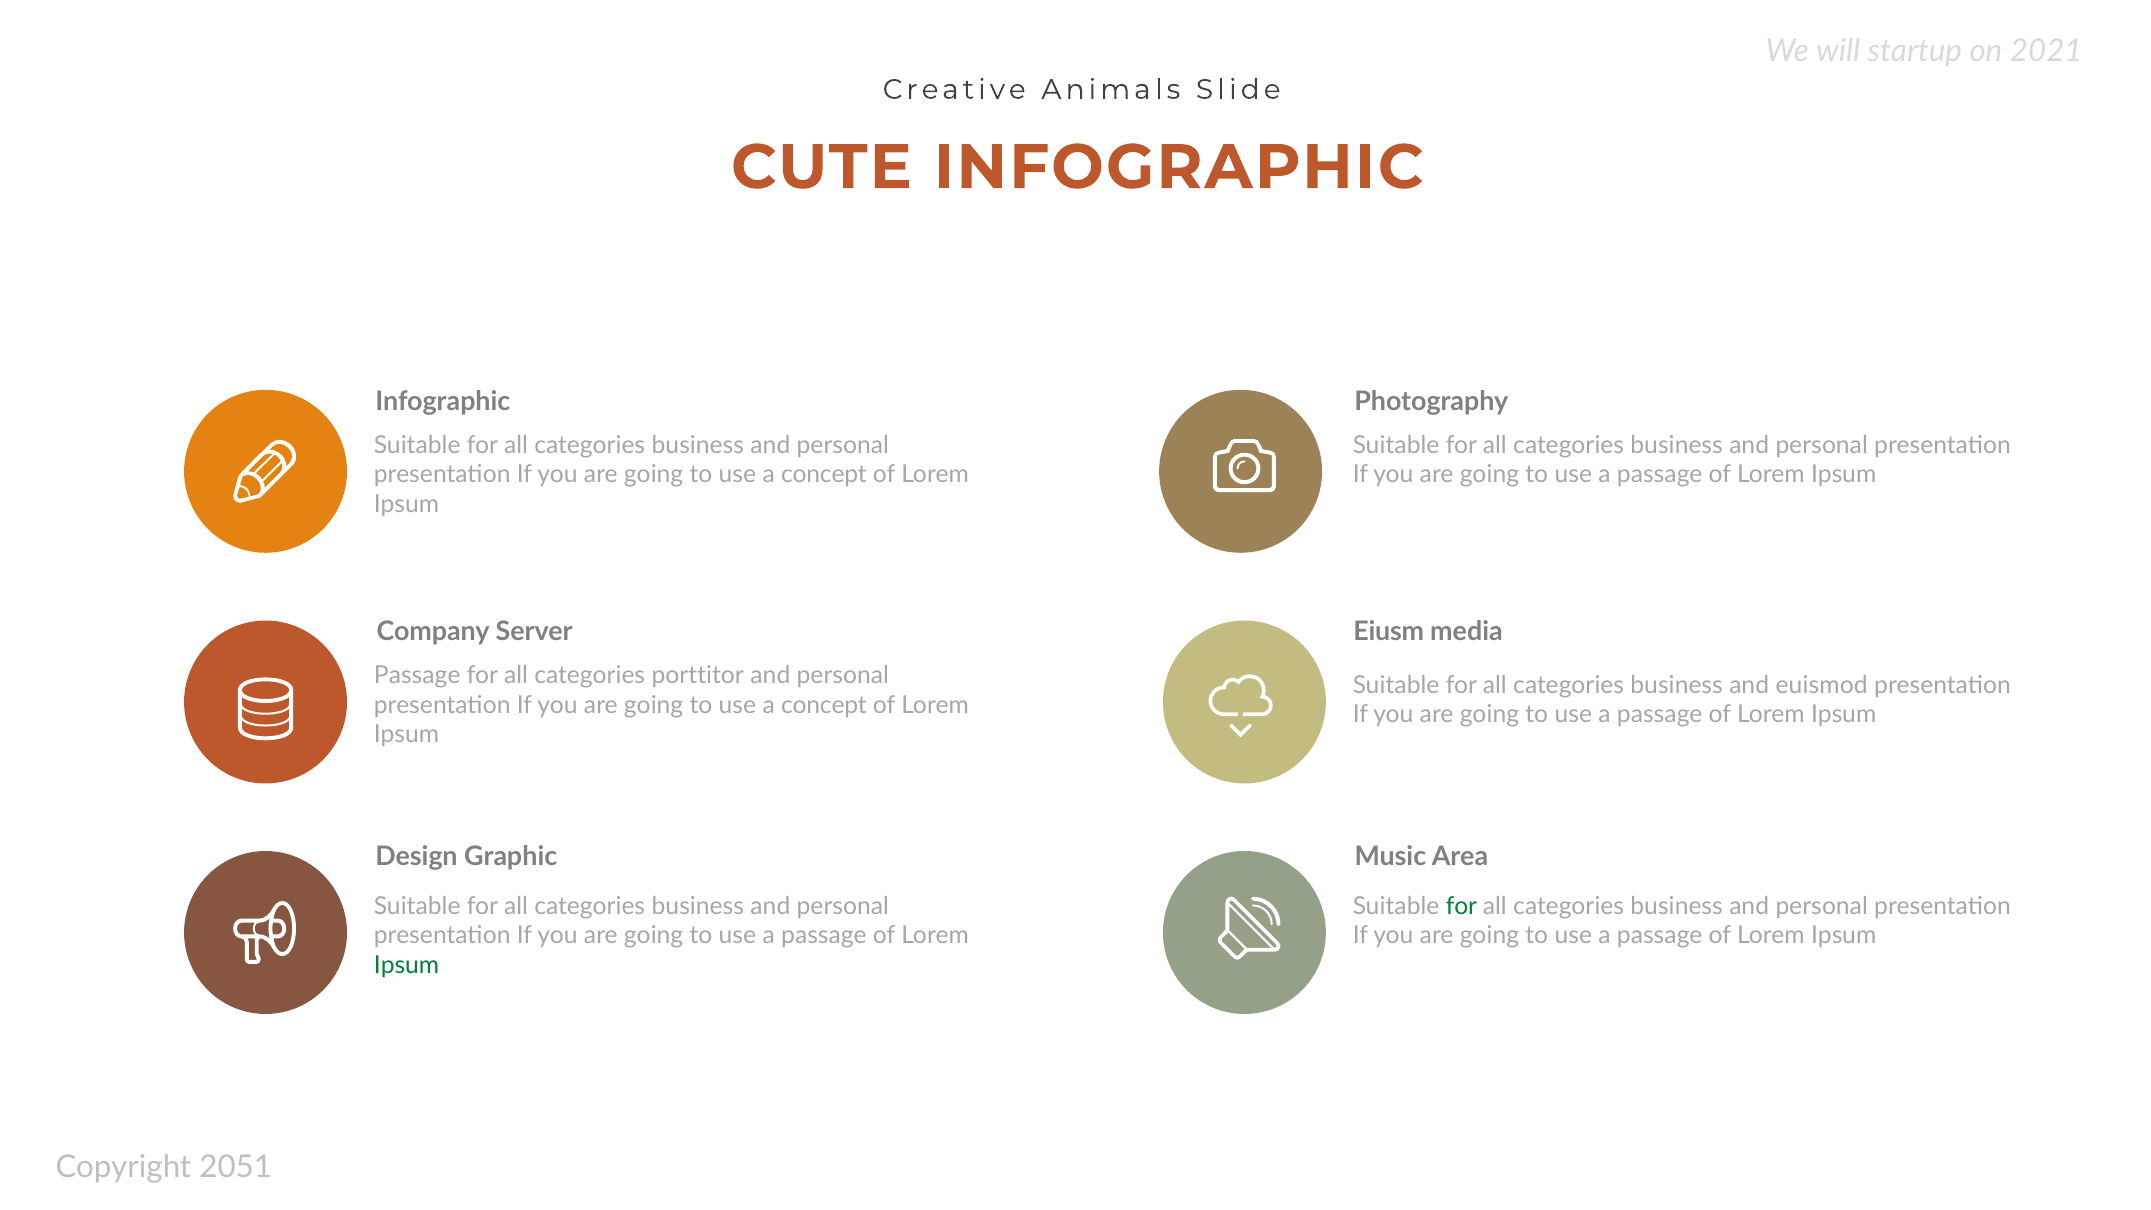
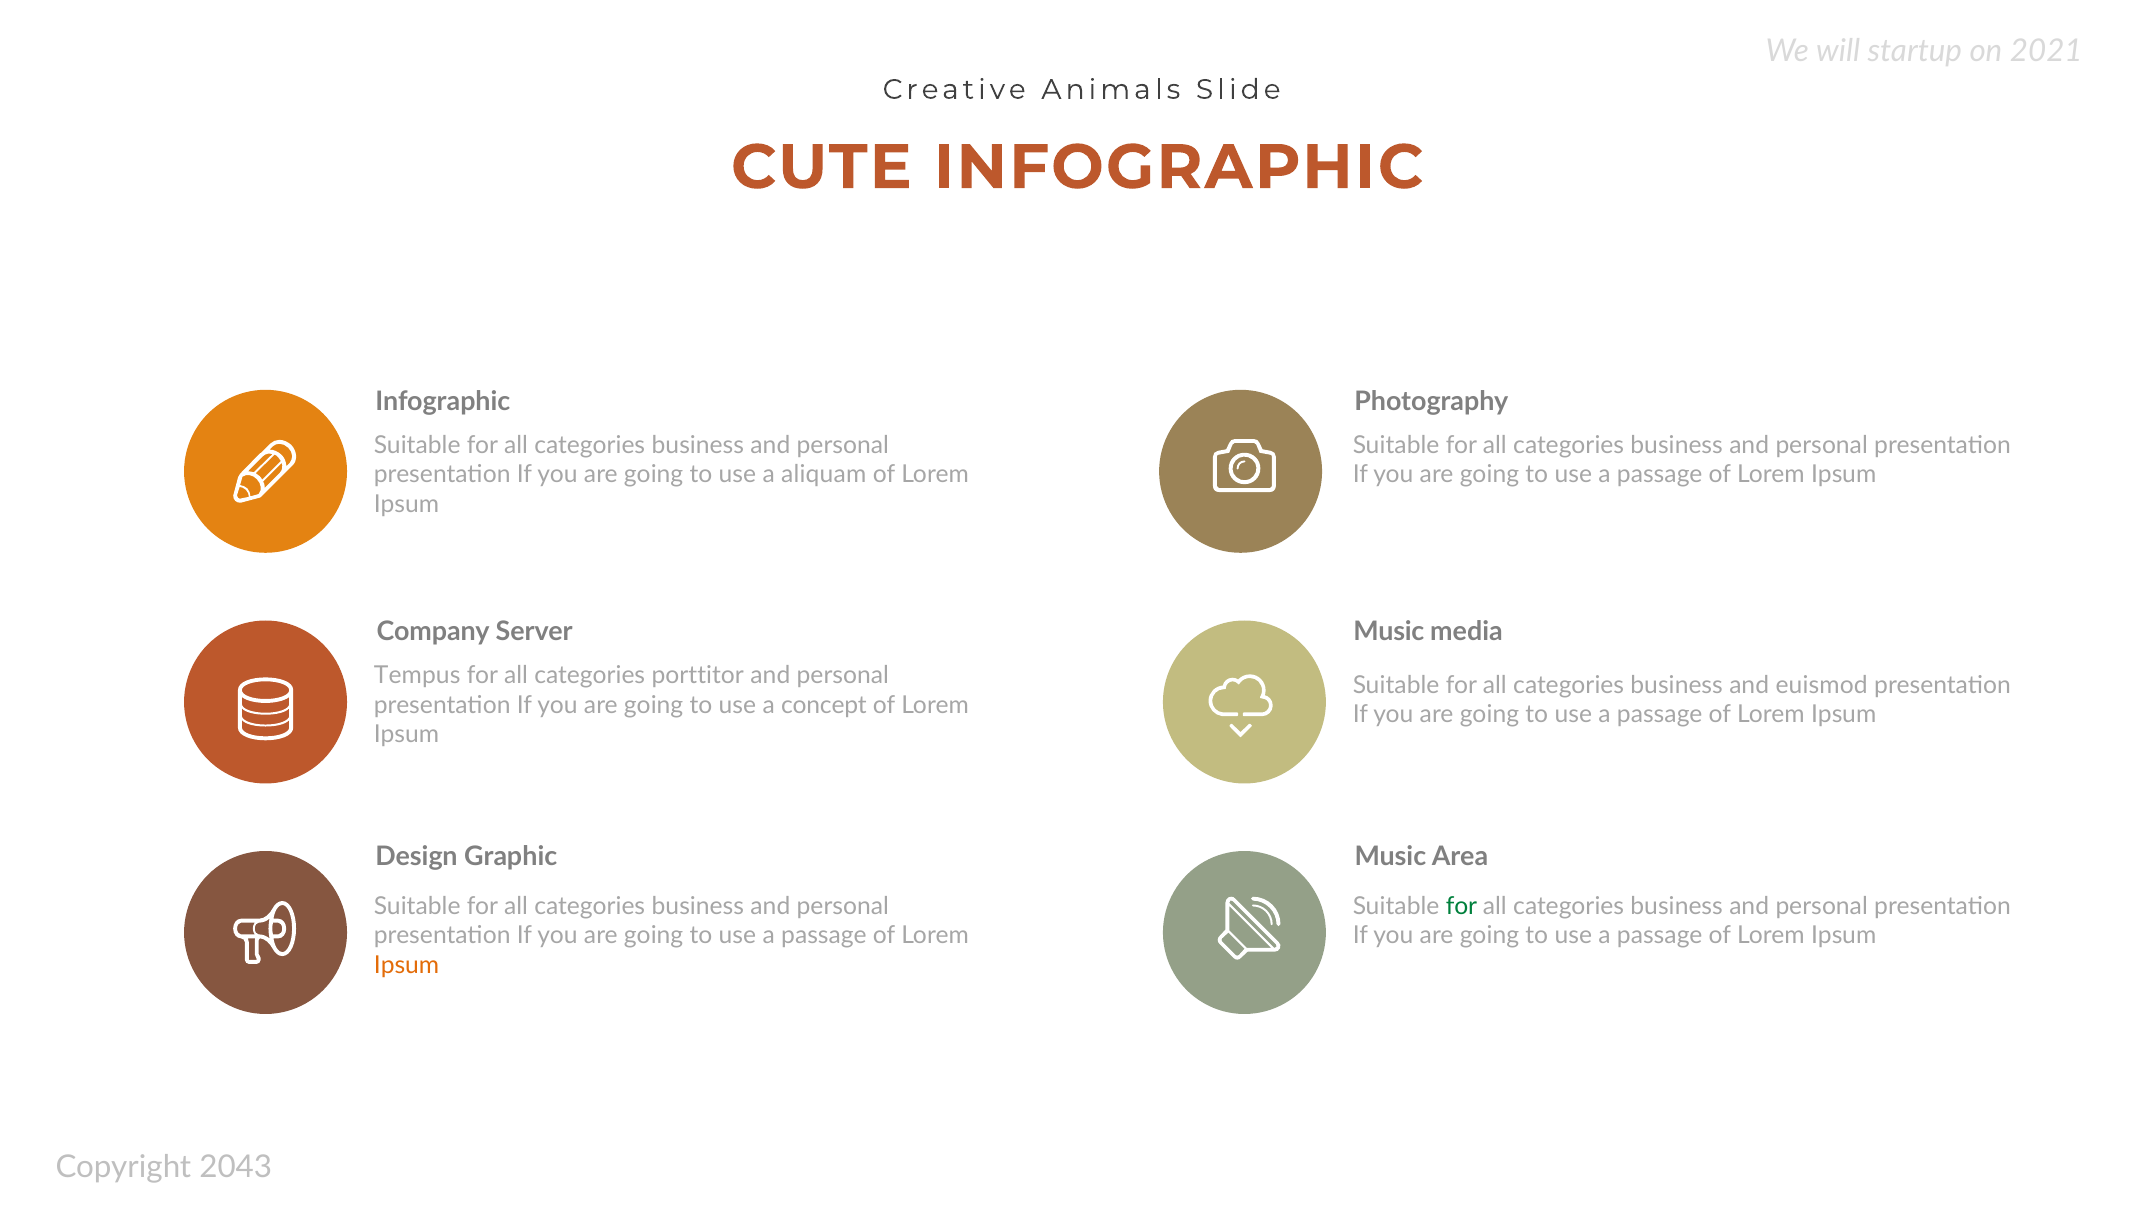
concept at (824, 475): concept -> aliquam
Eiusm at (1389, 632): Eiusm -> Music
Passage at (417, 676): Passage -> Tempus
Ipsum at (407, 965) colour: green -> orange
2051: 2051 -> 2043
